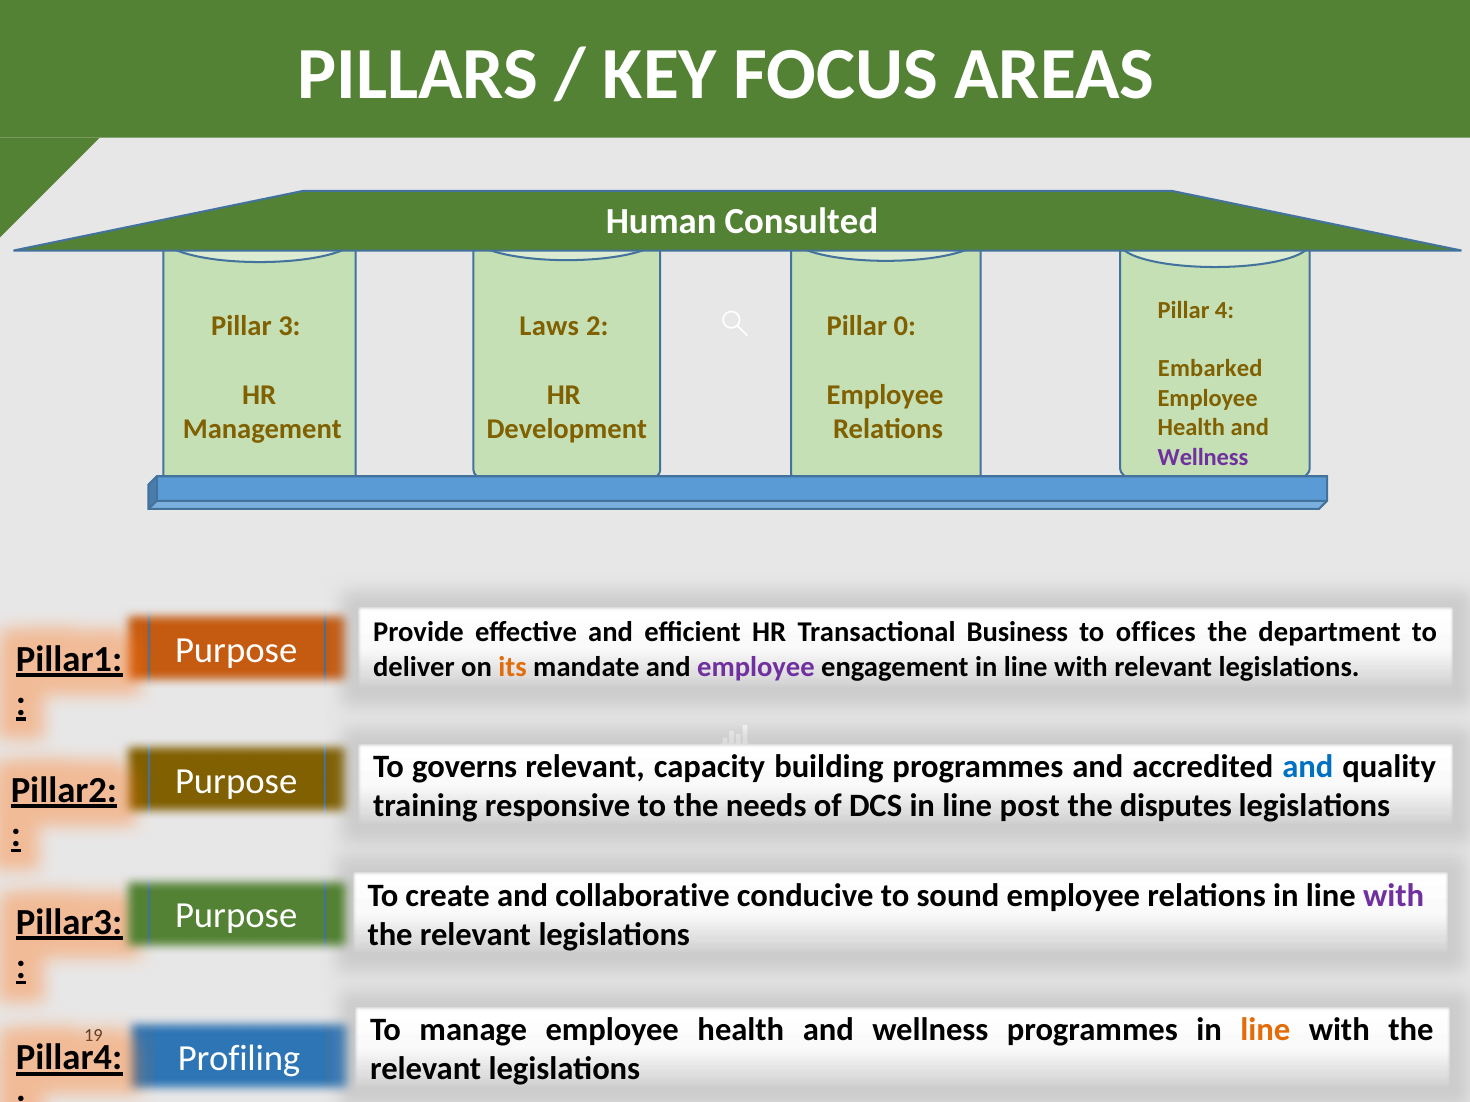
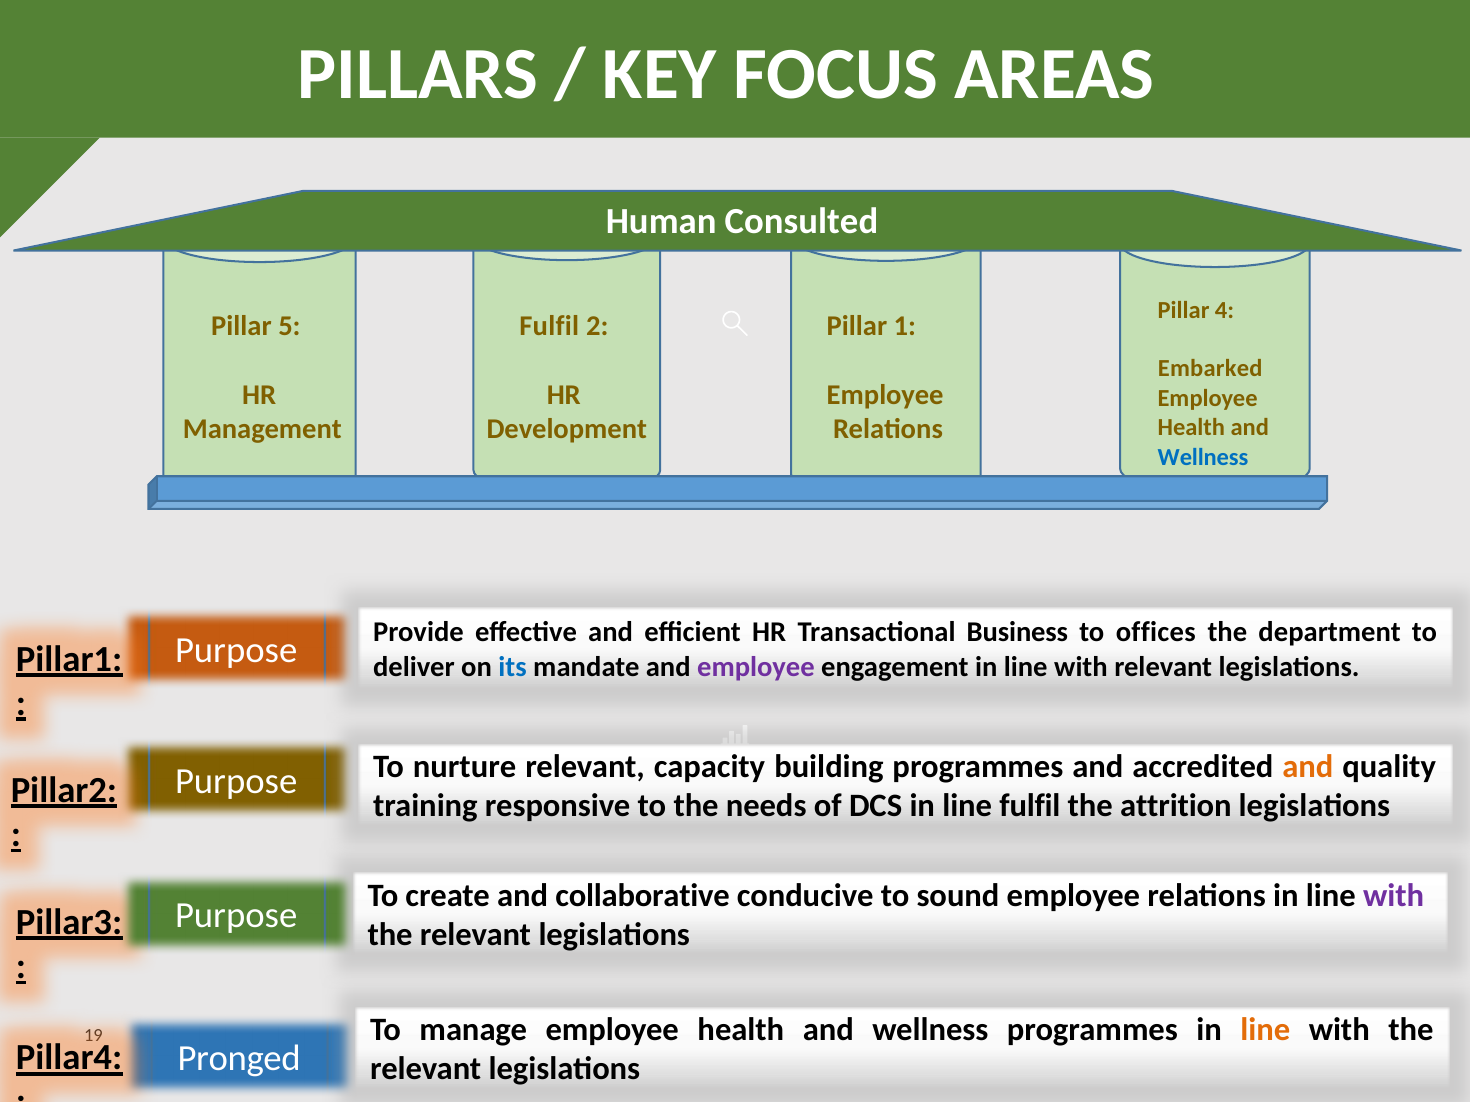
3: 3 -> 5
Laws at (549, 326): Laws -> Fulfil
0: 0 -> 1
Wellness at (1203, 457) colour: purple -> blue
its colour: orange -> blue
governs: governs -> nurture
and at (1308, 767) colour: blue -> orange
line post: post -> fulfil
disputes: disputes -> attrition
Profiling: Profiling -> Pronged
